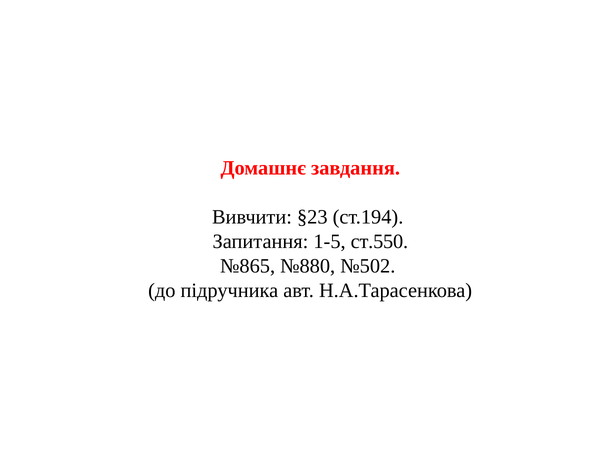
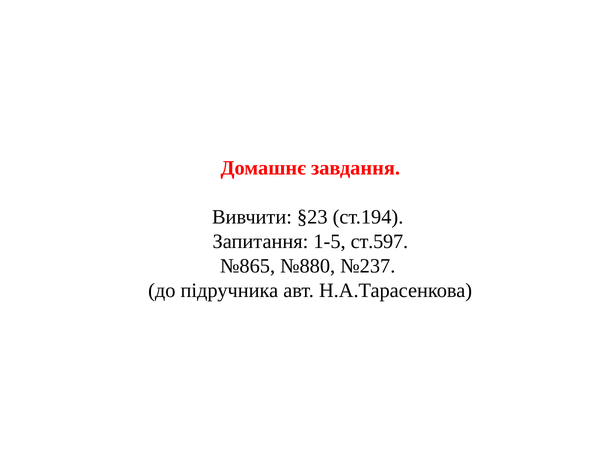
ст.550: ст.550 -> ст.597
№502: №502 -> №237
